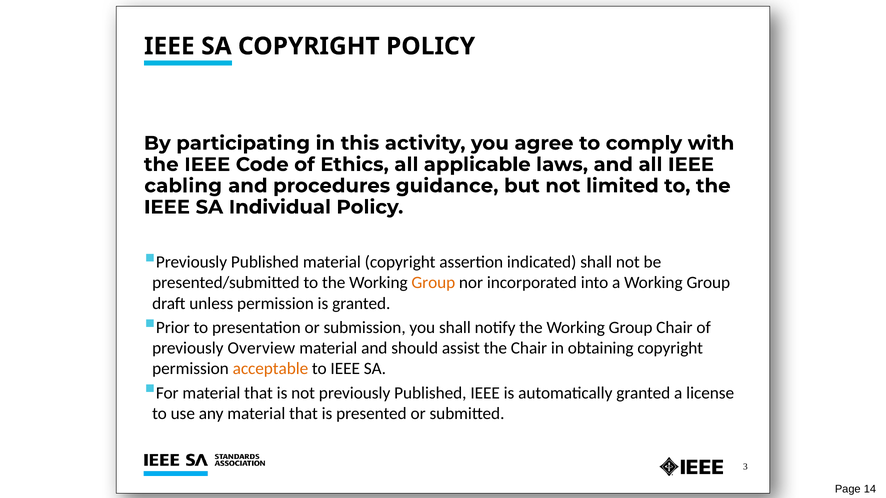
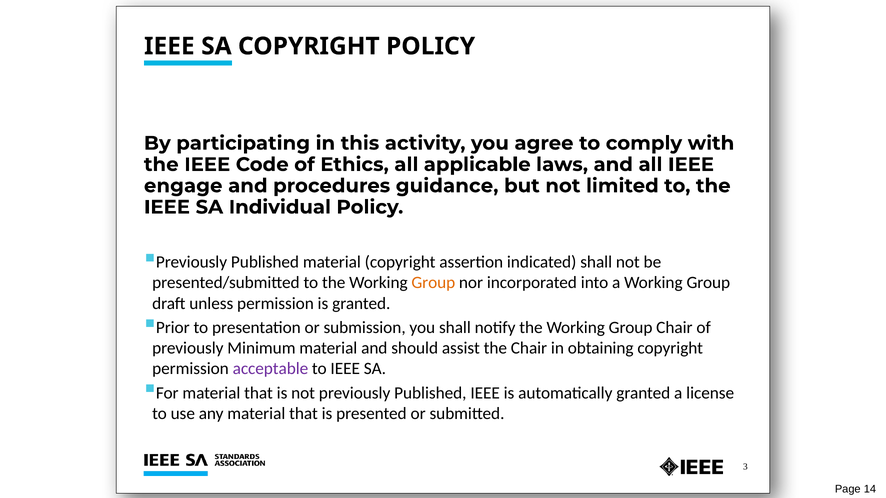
cabling: cabling -> engage
Overview: Overview -> Minimum
acceptable colour: orange -> purple
